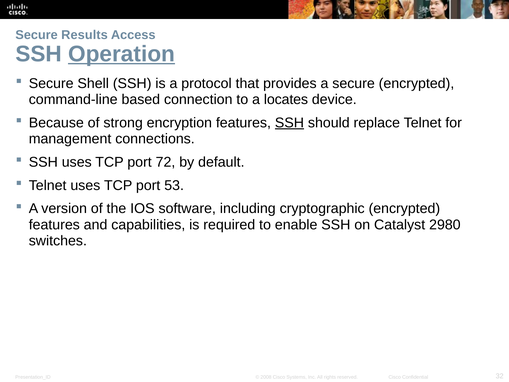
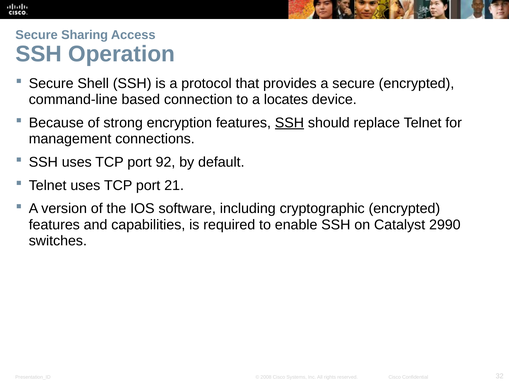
Results: Results -> Sharing
Operation underline: present -> none
72: 72 -> 92
53: 53 -> 21
2980: 2980 -> 2990
